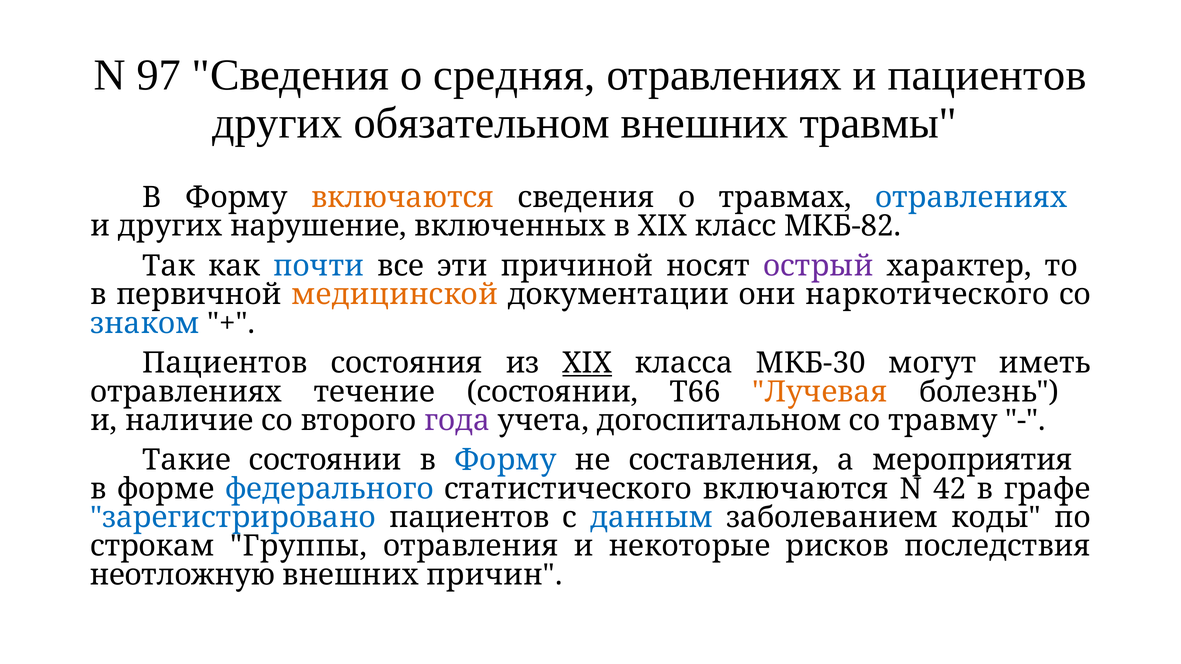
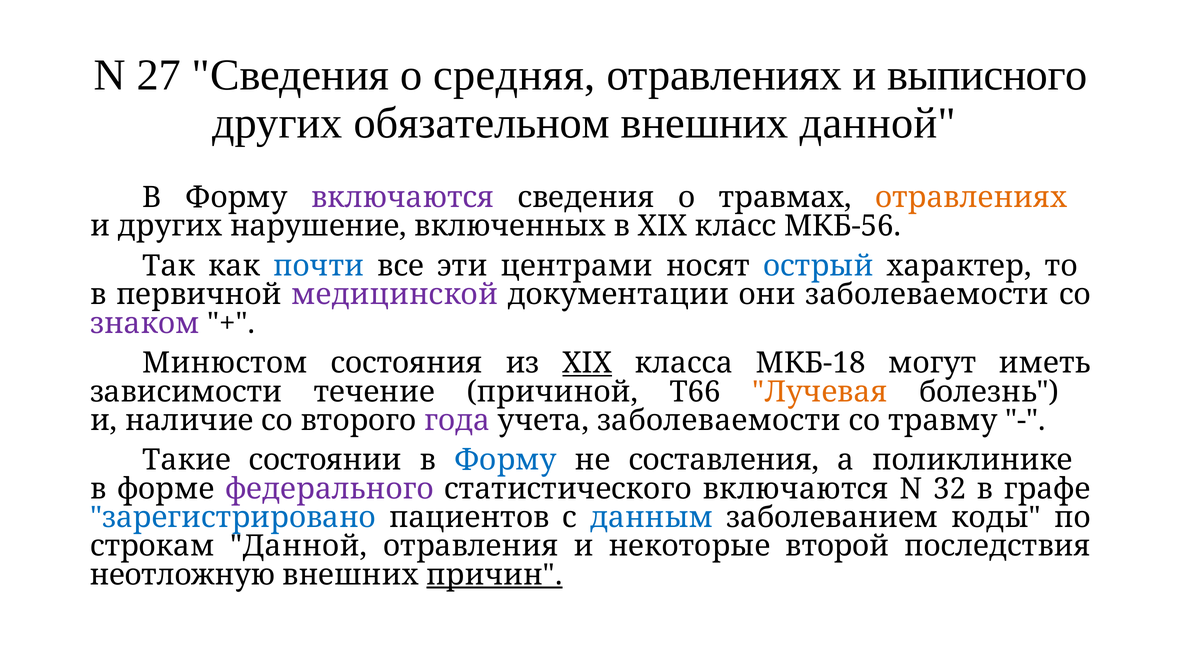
97: 97 -> 27
и пациентов: пациентов -> выписного
внешних травмы: травмы -> данной
включаются at (403, 198) colour: orange -> purple
отравлениях at (971, 198) colour: blue -> orange
МКБ-82: МКБ-82 -> МКБ-56
причиной: причиной -> центрами
острый colour: purple -> blue
медицинской colour: orange -> purple
они наркотического: наркотического -> заболеваемости
знаком colour: blue -> purple
Пациентов at (225, 363): Пациентов -> Минюстом
МКБ-30: МКБ-30 -> МКБ-18
отравлениях at (186, 392): отравлениях -> зависимости
течение состоянии: состоянии -> причиной
учета догоспитальном: догоспитальном -> заболеваемости
мероприятия: мероприятия -> поликлинике
федерального colour: blue -> purple
42: 42 -> 32
строкам Группы: Группы -> Данной
рисков: рисков -> второй
причин underline: none -> present
